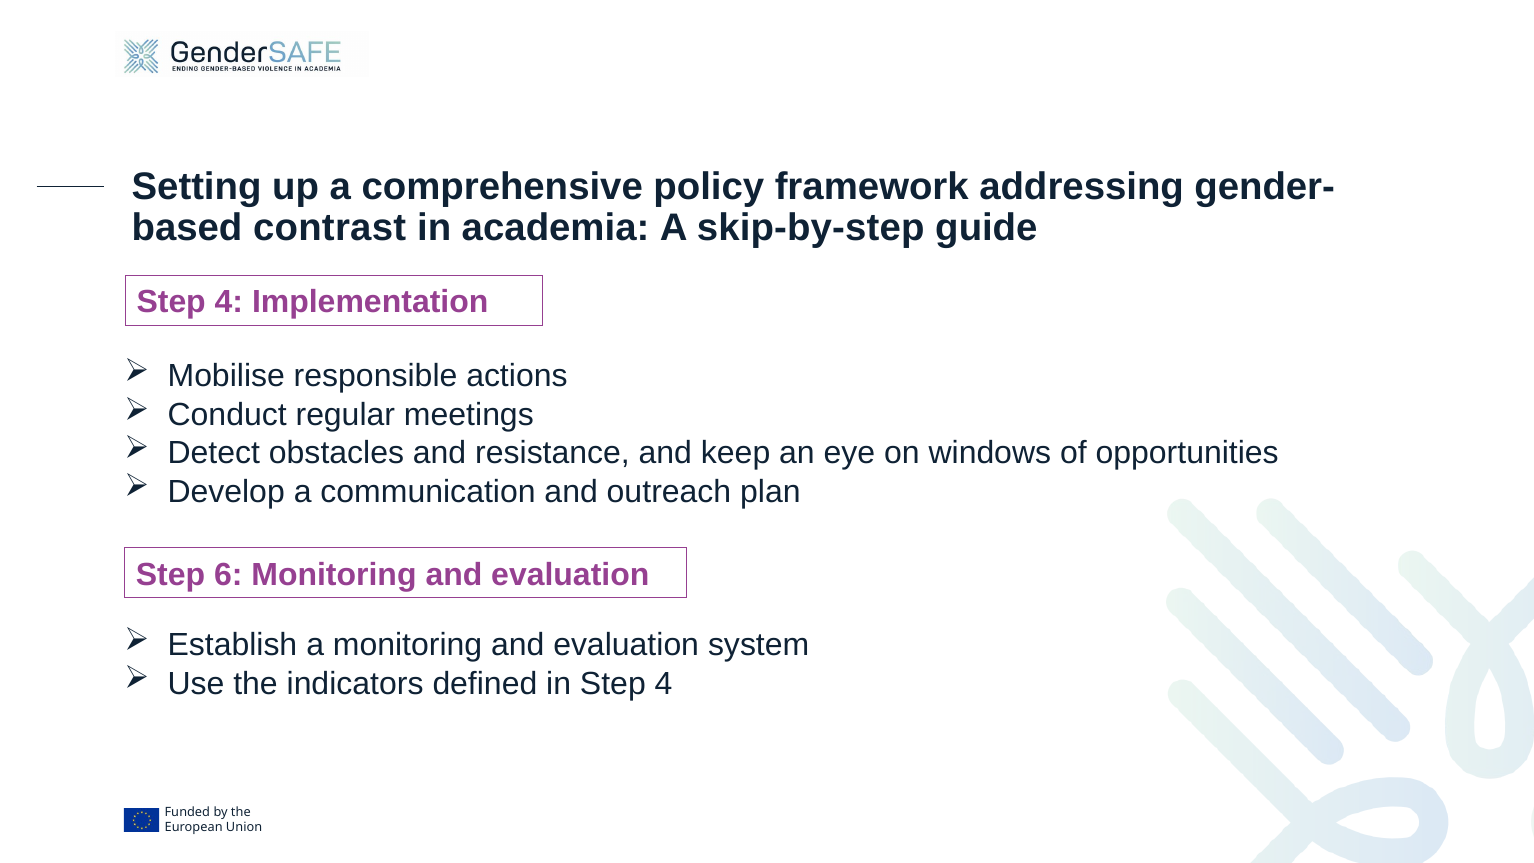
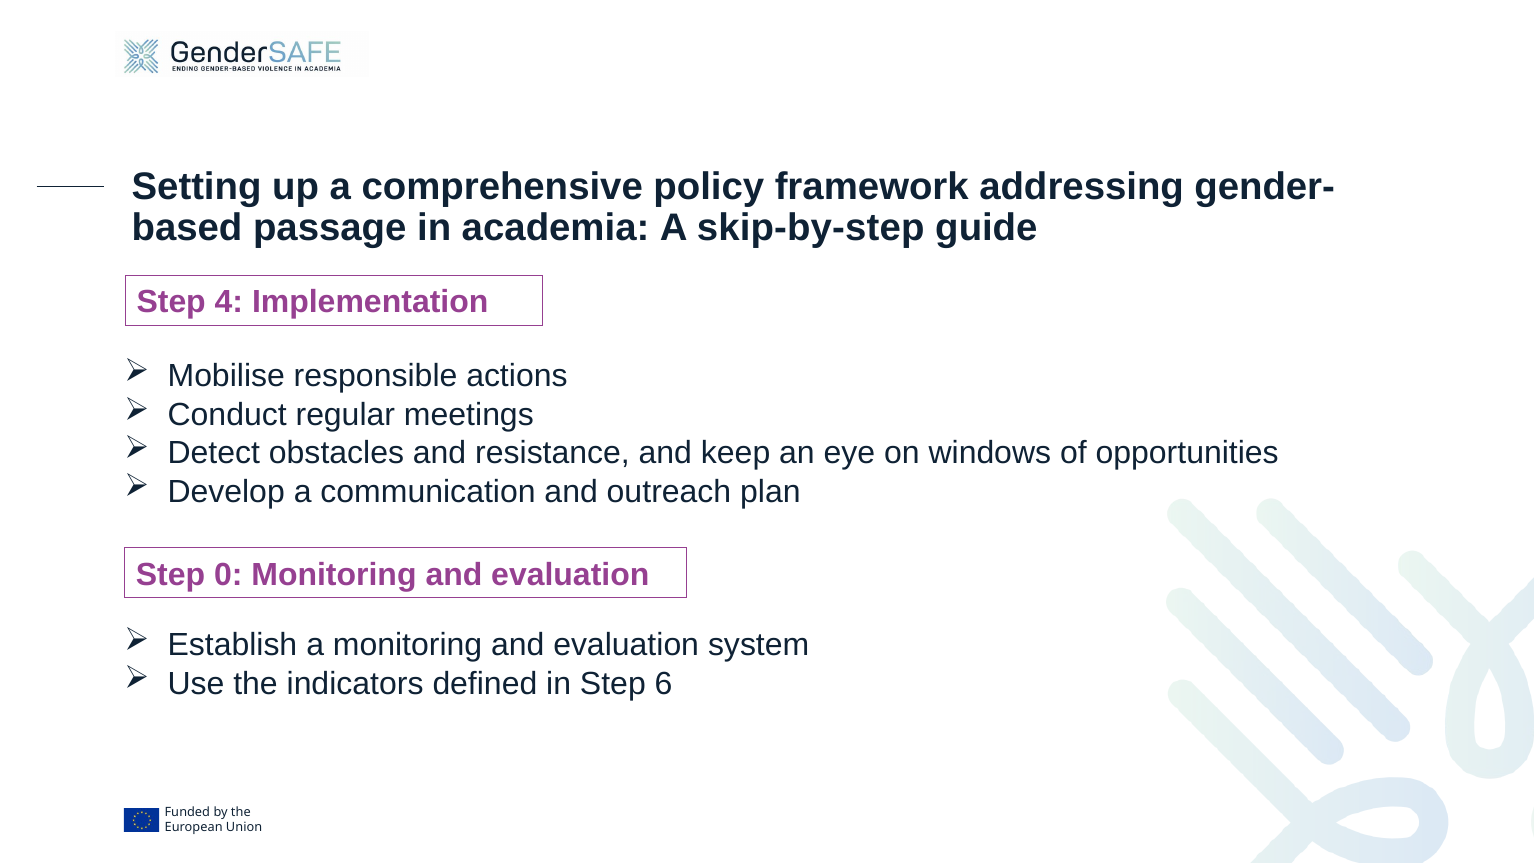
contrast: contrast -> passage
6: 6 -> 0
in Step 4: 4 -> 6
